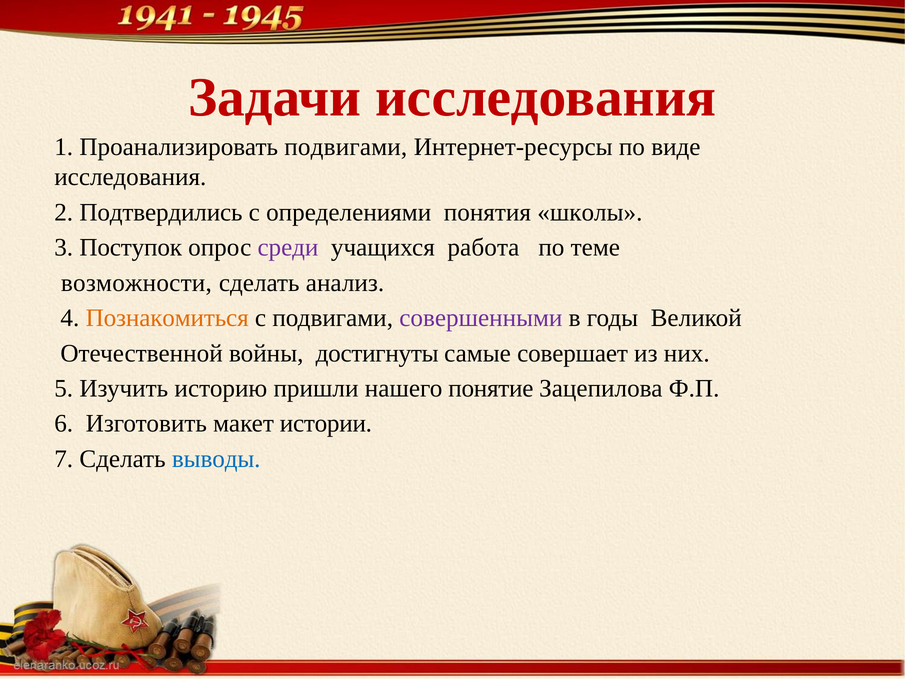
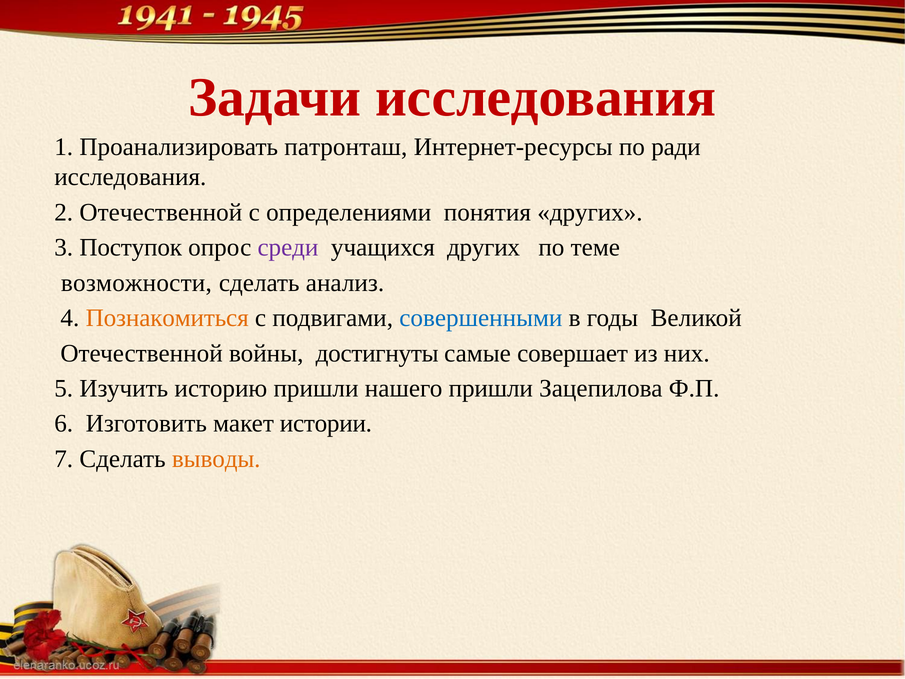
Проанализировать подвигами: подвигами -> патронташ
виде: виде -> ради
2 Подтвердились: Подтвердились -> Отечественной
понятия школы: школы -> других
учащихся работа: работа -> других
совершенными colour: purple -> blue
нашего понятие: понятие -> пришли
выводы colour: blue -> orange
